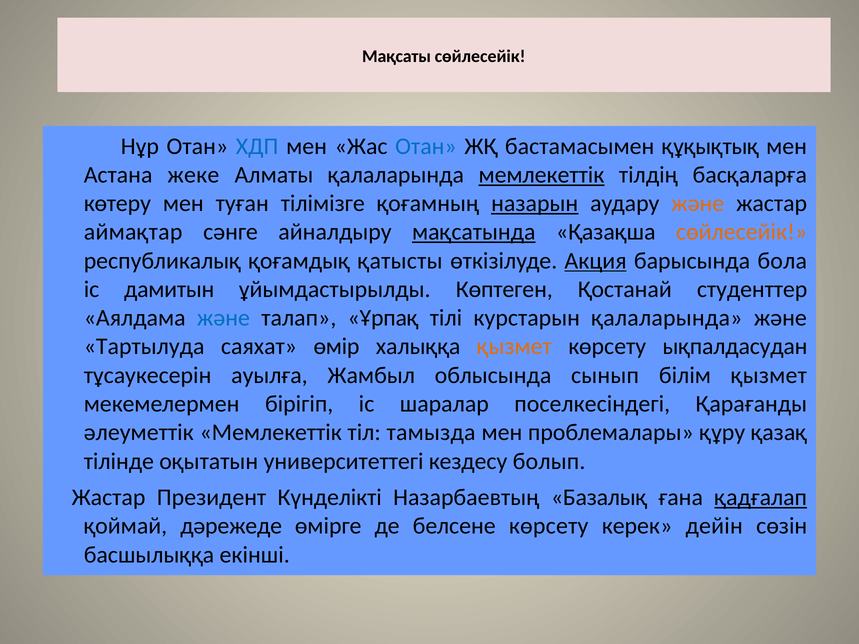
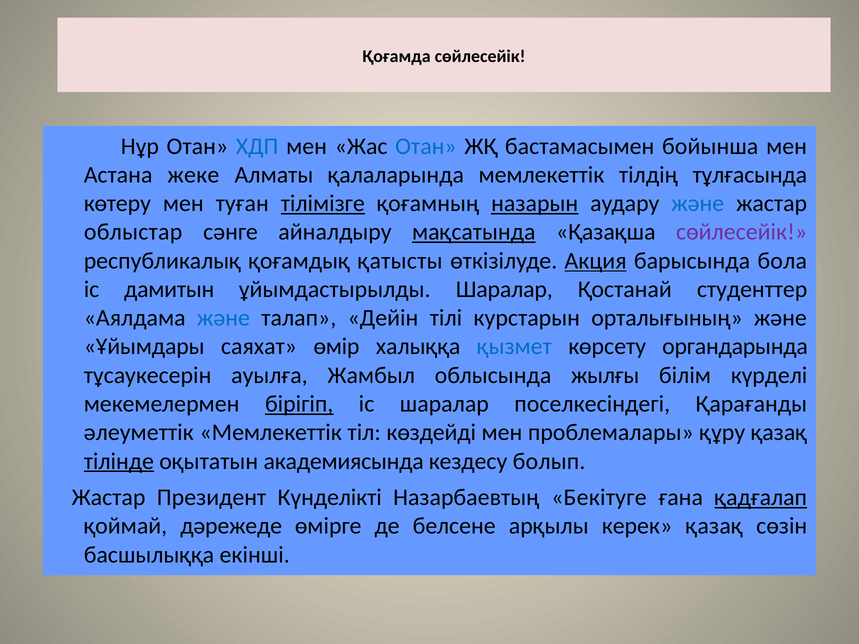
Мақсаты: Мақсаты -> Қоғамда
құқықтық: құқықтық -> бойынша
мемлекеттік at (541, 175) underline: present -> none
басқаларға: басқаларға -> тұлғасында
тілімізге underline: none -> present
және at (698, 204) colour: orange -> blue
аймақтар: аймақтар -> облыстар
сөйлесейік at (742, 232) colour: orange -> purple
ұйымдастырылды Көптеген: Көптеген -> Шаралар
Ұрпақ: Ұрпақ -> Дейін
курстарын қалаларында: қалаларында -> орталығының
Тартылуда: Тартылуда -> Ұйымдары
қызмет at (514, 347) colour: orange -> blue
ықпалдасудан: ықпалдасудан -> органдарында
сынып: сынып -> жылғы
білім қызмет: қызмет -> күрделі
бірігіп underline: none -> present
тамызда: тамызда -> көздейді
тілінде underline: none -> present
университеттегі: университеттегі -> академиясында
Базалық: Базалық -> Бекітуге
белсене көрсету: көрсету -> арқылы
керек дейін: дейін -> қазақ
